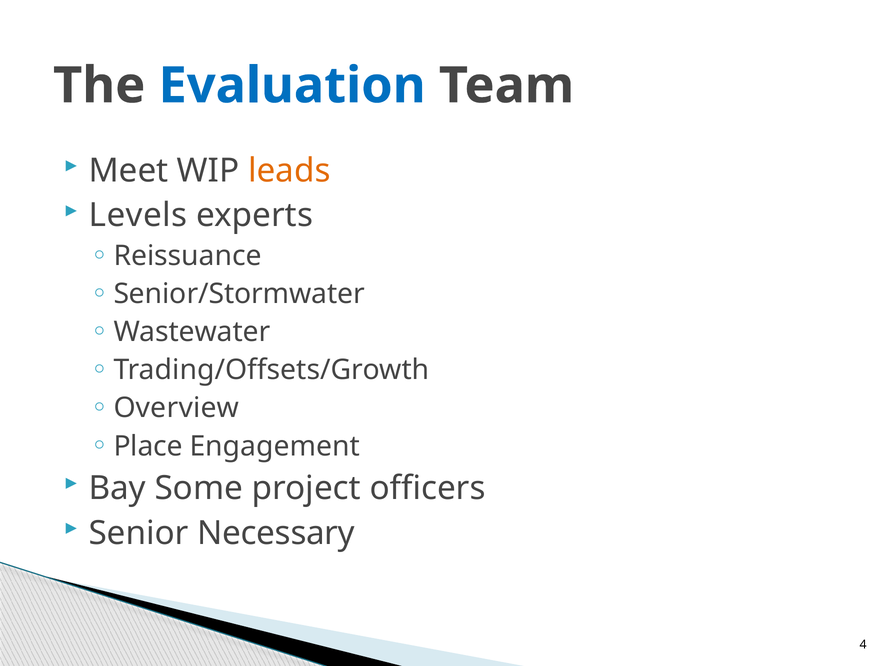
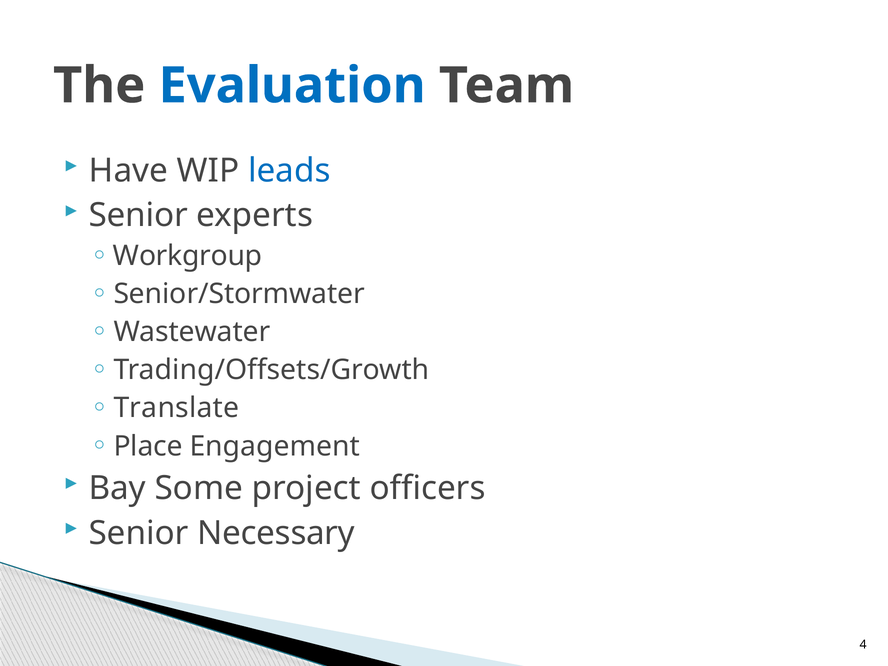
Meet: Meet -> Have
leads colour: orange -> blue
Levels at (138, 215): Levels -> Senior
Reissuance: Reissuance -> Workgroup
Overview: Overview -> Translate
